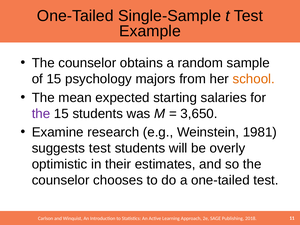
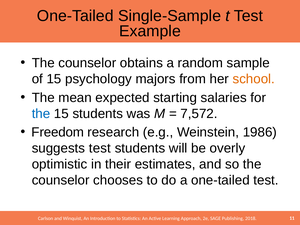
the at (41, 114) colour: purple -> blue
3,650: 3,650 -> 7,572
Examine: Examine -> Freedom
1981: 1981 -> 1986
